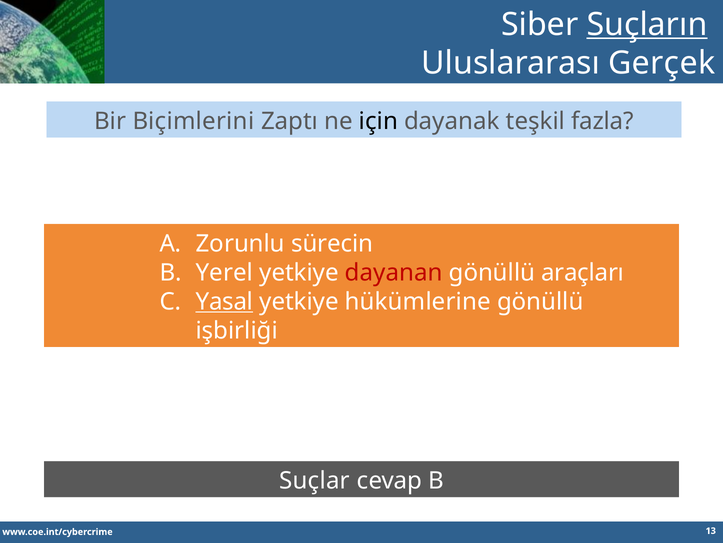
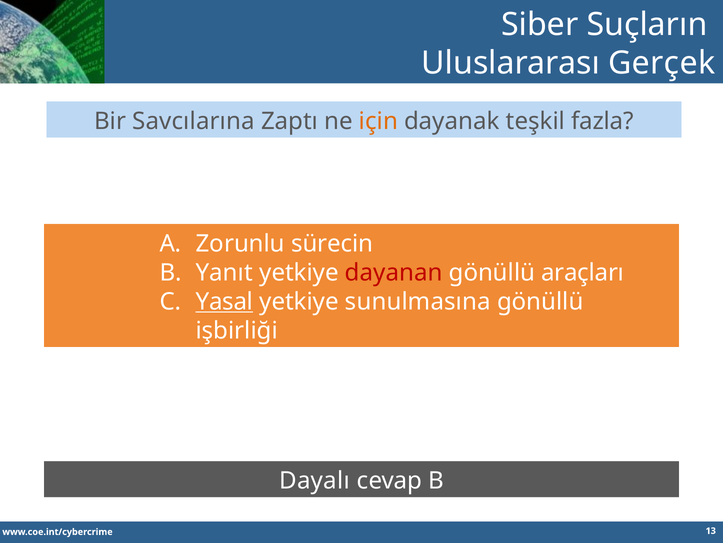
Suçların underline: present -> none
Biçimlerini: Biçimlerini -> Savcılarına
için colour: black -> orange
Yerel: Yerel -> Yanıt
hükümlerine: hükümlerine -> sunulmasına
Suçlar: Suçlar -> Dayalı
